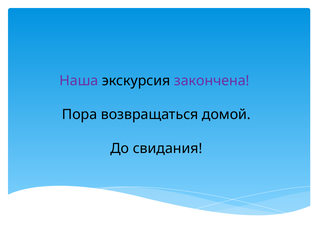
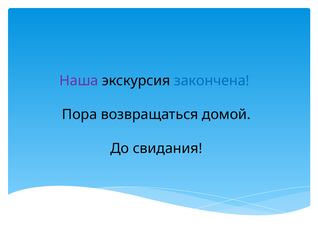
закончена colour: purple -> blue
